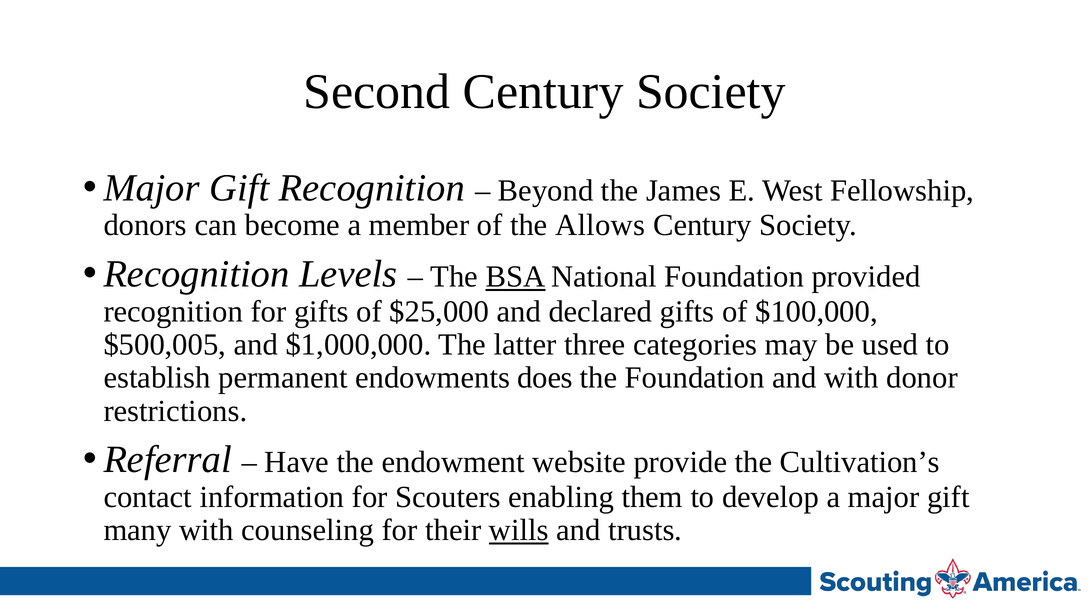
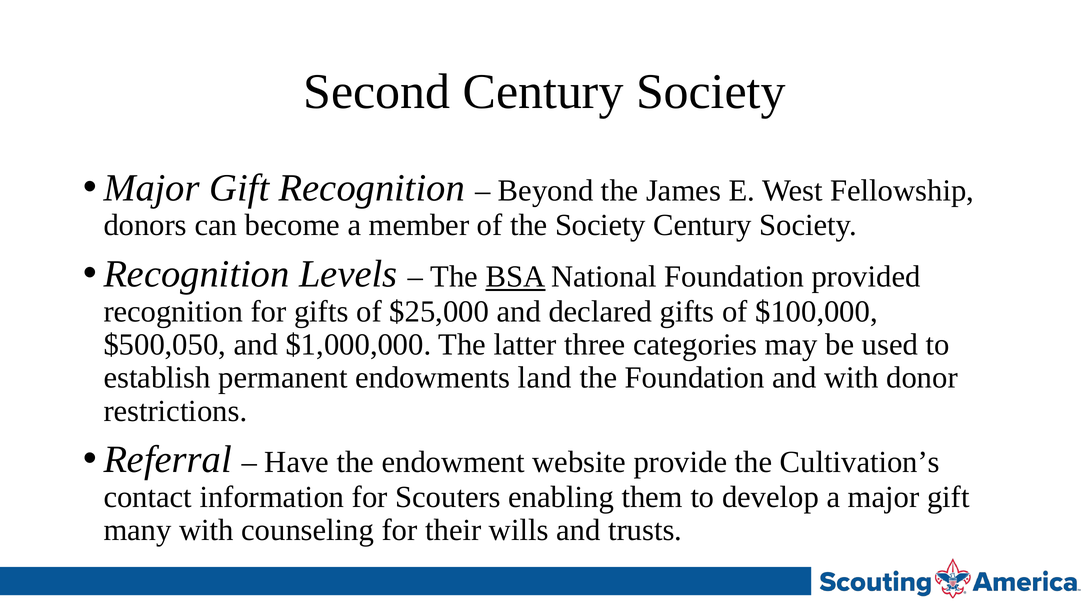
the Allows: Allows -> Society
$500,005: $500,005 -> $500,050
does: does -> land
wills underline: present -> none
